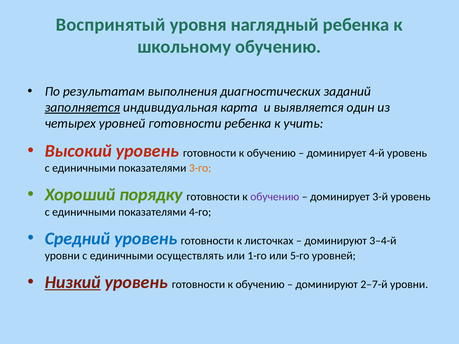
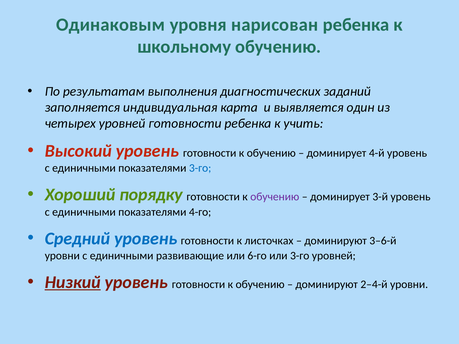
Воспринятый: Воспринятый -> Одинаковым
наглядный: наглядный -> нарисован
заполняется underline: present -> none
3-го at (200, 168) colour: orange -> blue
3–4-й: 3–4-й -> 3–6-й
осуществлять: осуществлять -> развивающие
1-го: 1-го -> 6-го
или 5-го: 5-го -> 3-го
2–7-й: 2–7-й -> 2–4-й
